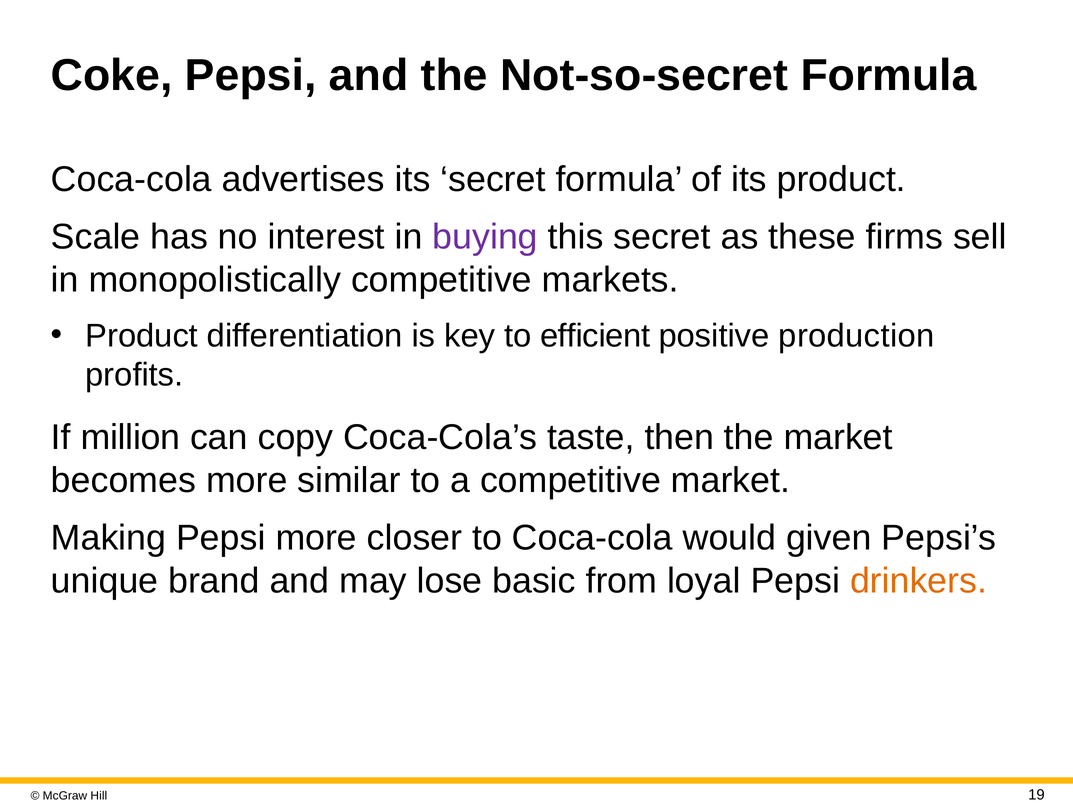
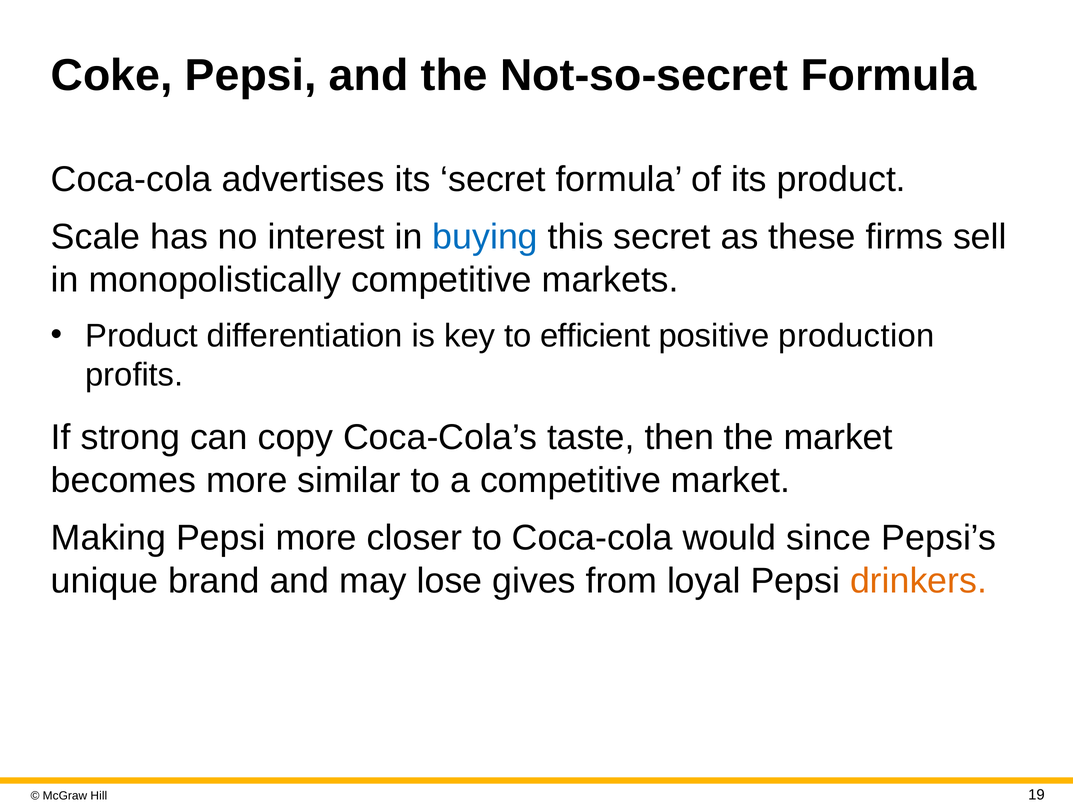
buying colour: purple -> blue
million: million -> strong
given: given -> since
basic: basic -> gives
